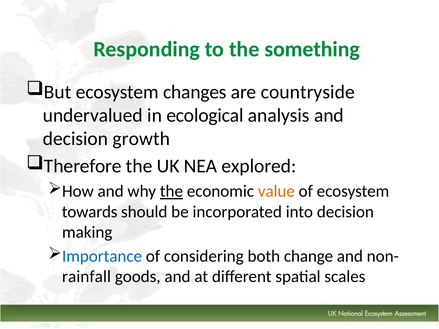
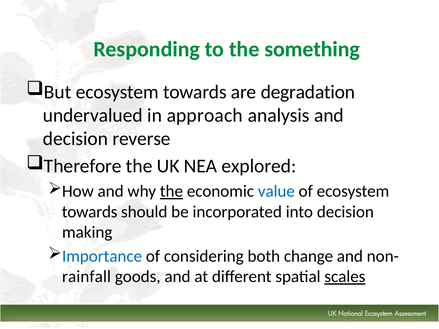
But ecosystem changes: changes -> towards
countryside: countryside -> degradation
ecological: ecological -> approach
growth: growth -> reverse
value colour: orange -> blue
scales underline: none -> present
